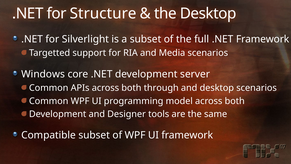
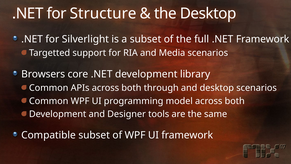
Windows: Windows -> Browsers
server: server -> library
